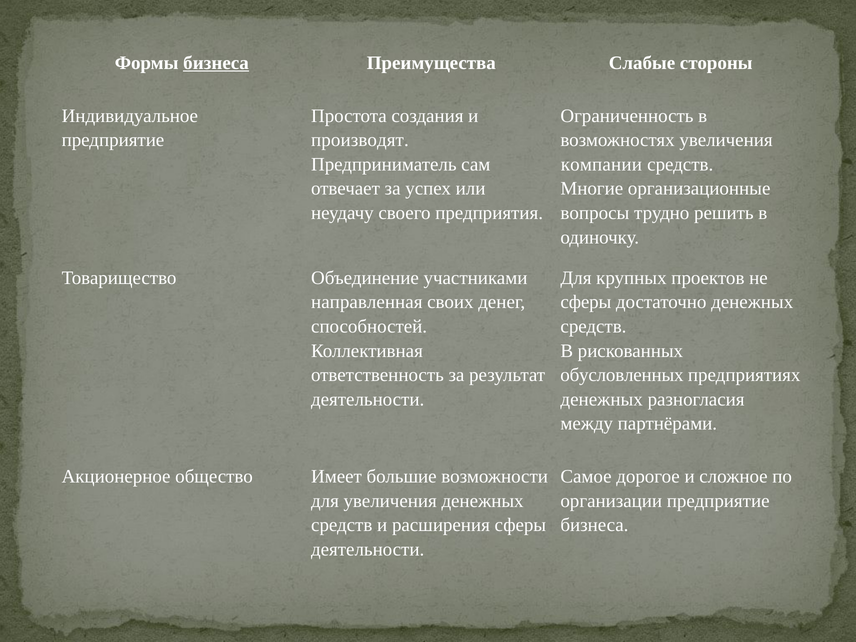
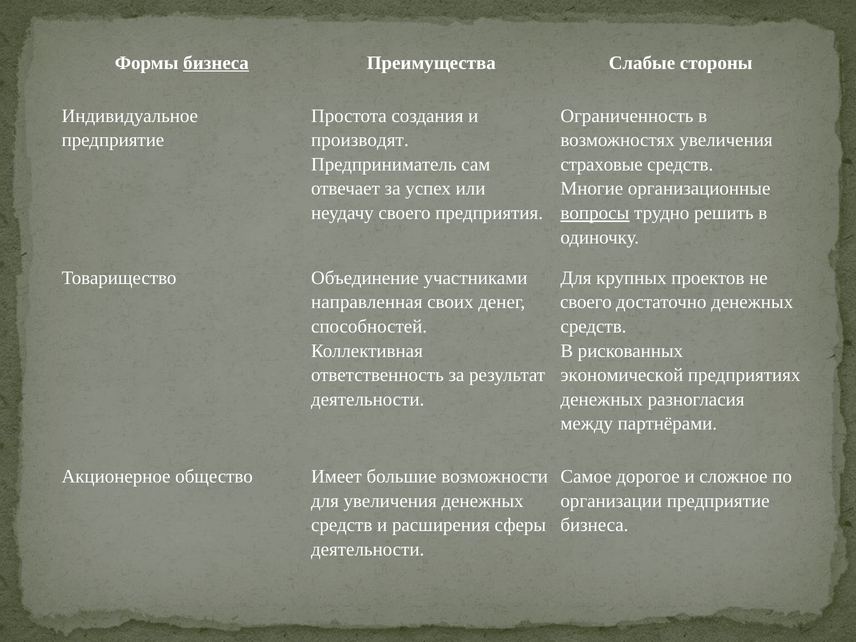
компании: компании -> страховые
вопросы underline: none -> present
сферы at (586, 302): сферы -> своего
обусловленных: обусловленных -> экономической
